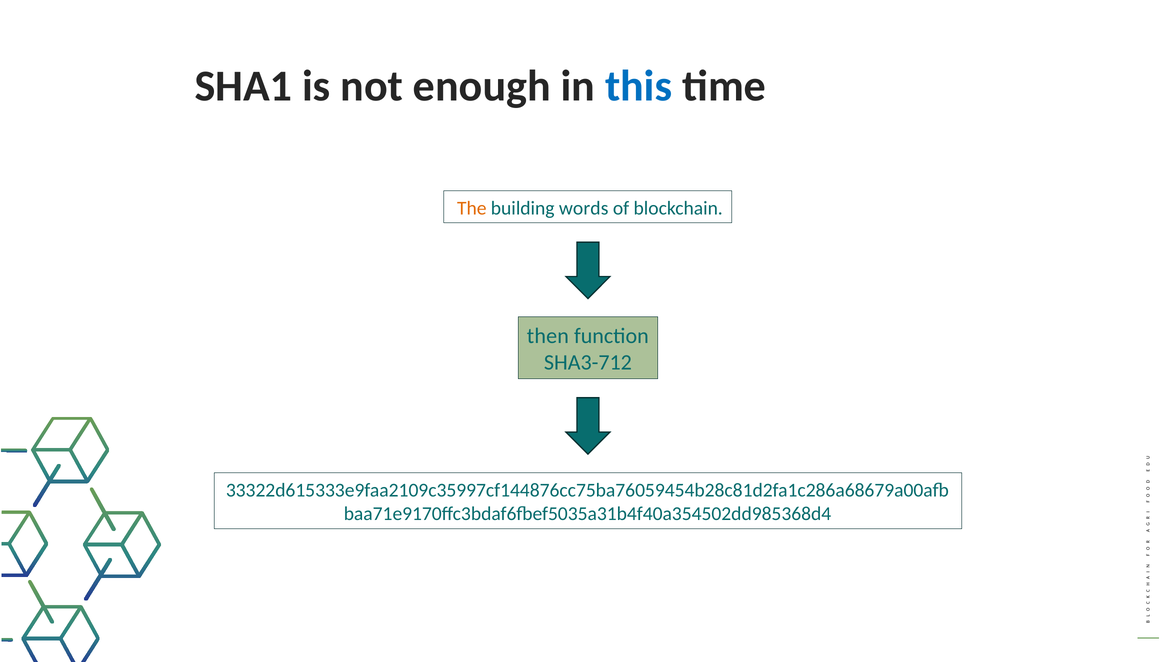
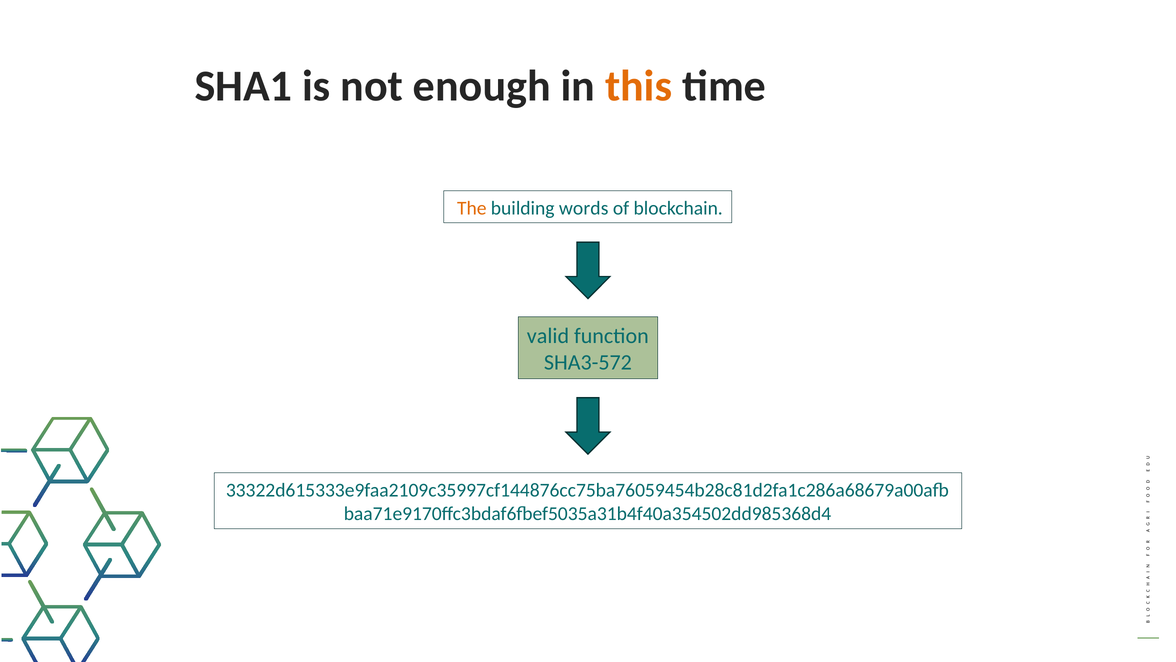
this colour: blue -> orange
then: then -> valid
SHA3-712: SHA3-712 -> SHA3-572
